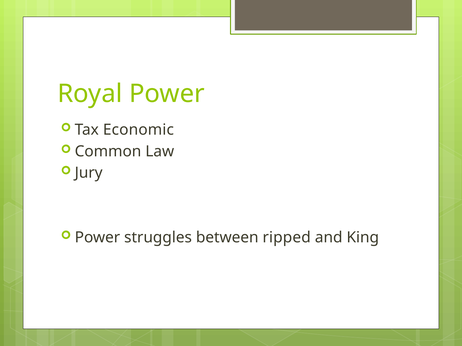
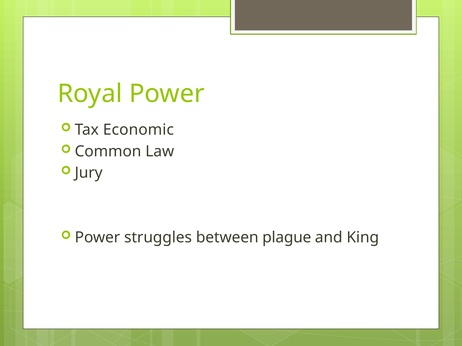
ripped: ripped -> plague
